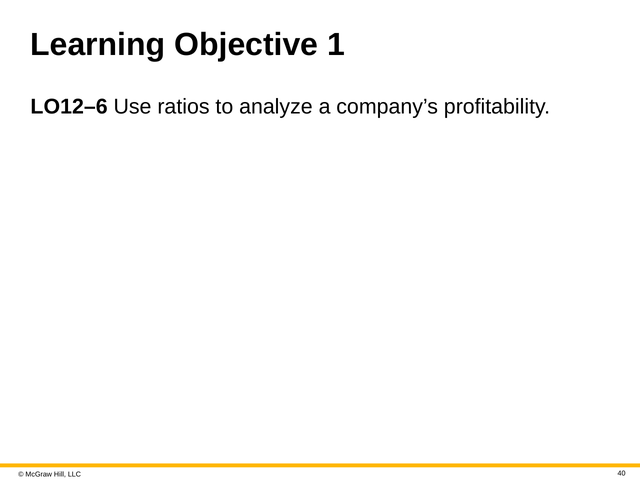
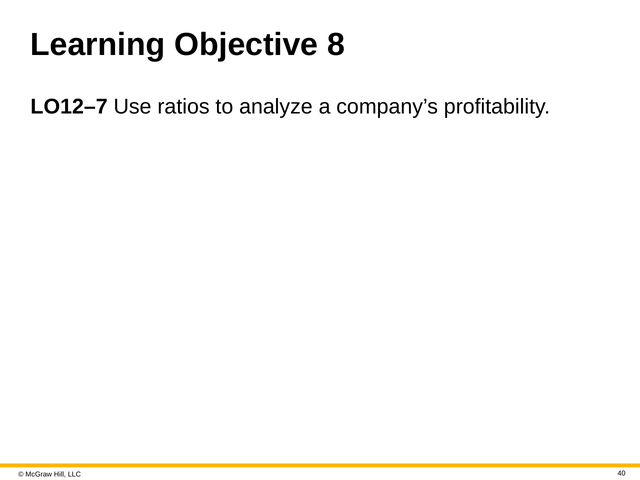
1: 1 -> 8
O12–6: O12–6 -> O12–7
